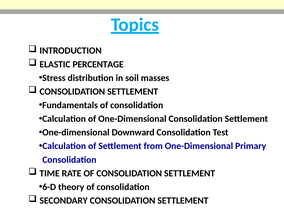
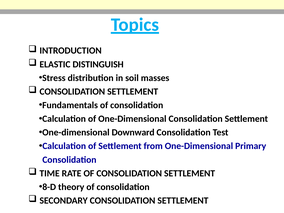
PERCENTAGE: PERCENTAGE -> DISTINGUISH
6-D: 6-D -> 8-D
